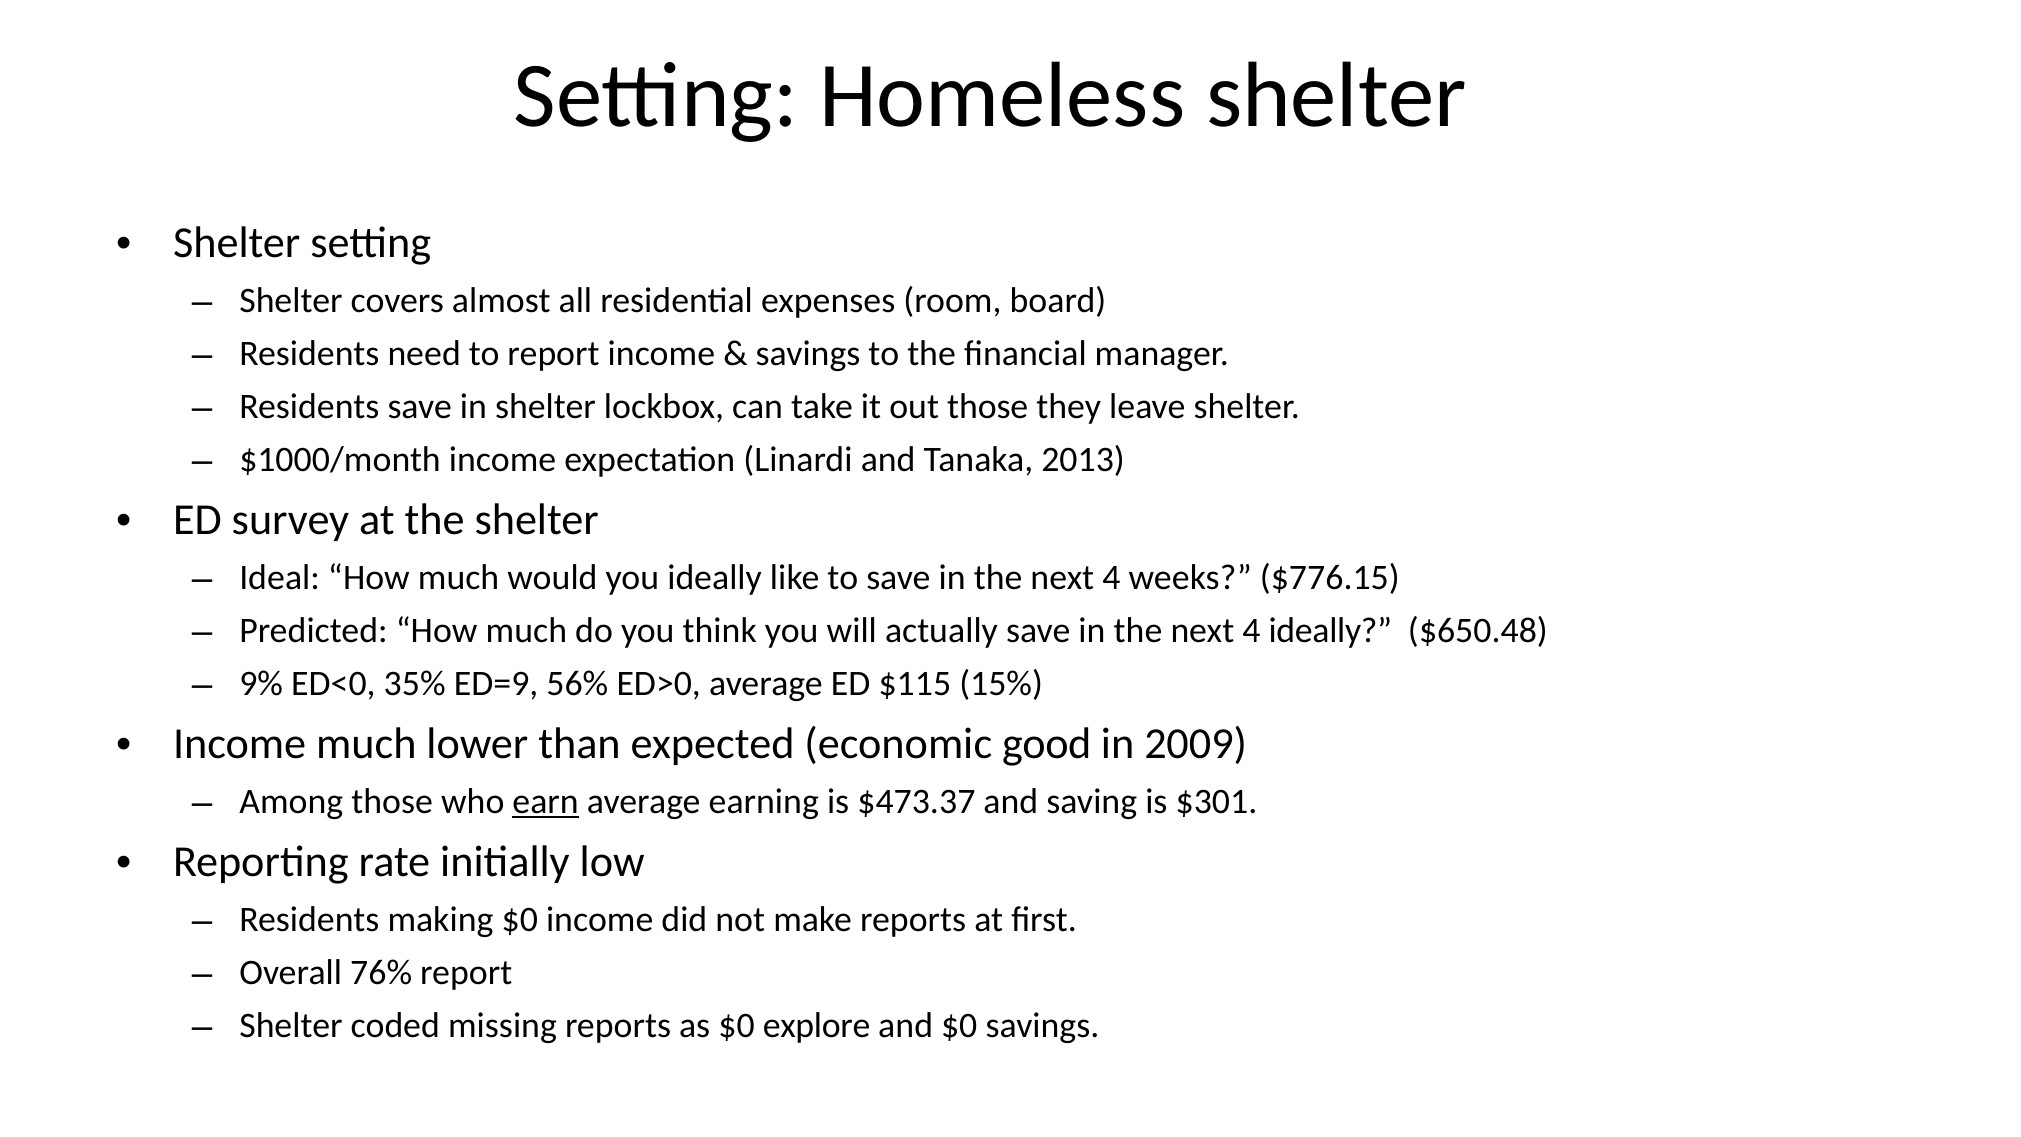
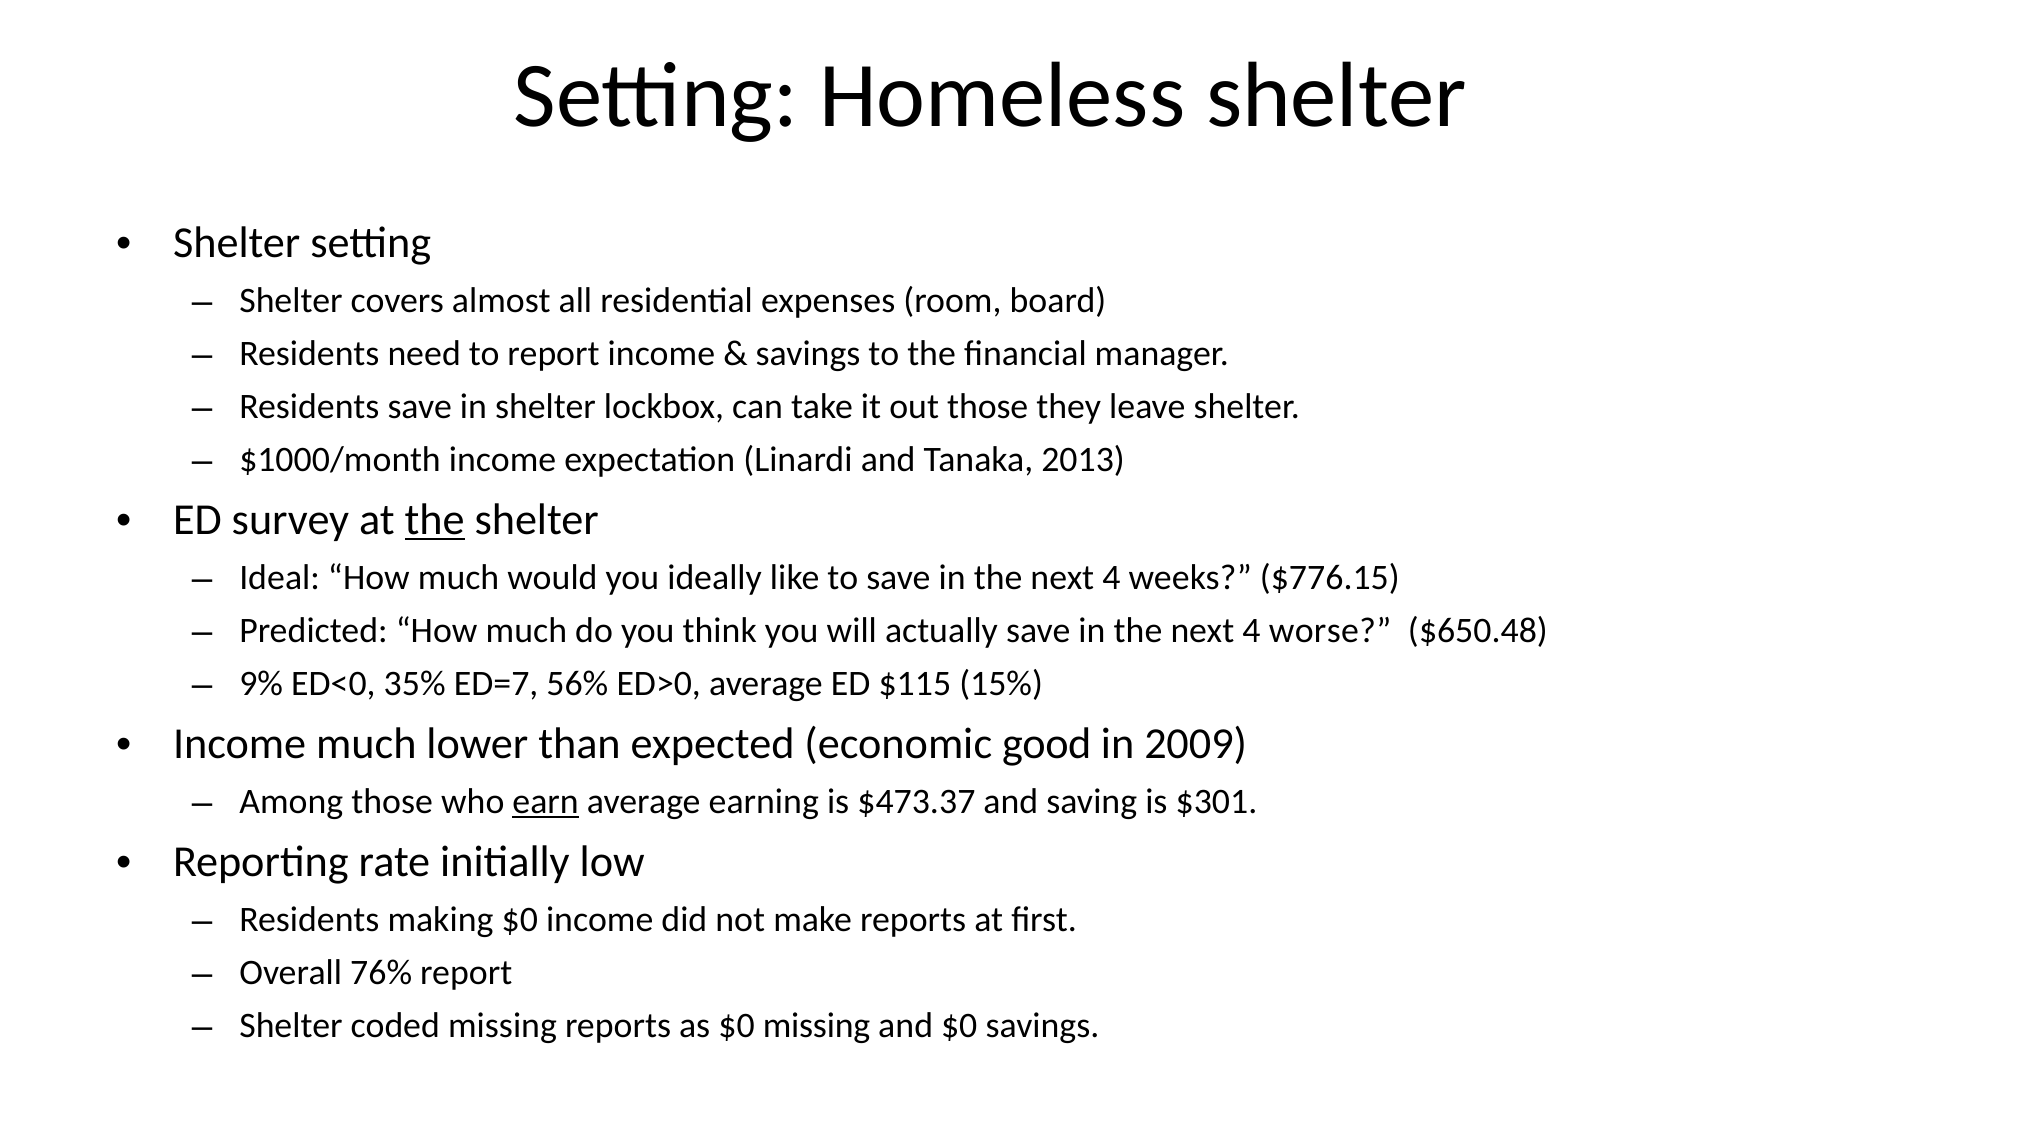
the at (435, 520) underline: none -> present
4 ideally: ideally -> worse
ED=9: ED=9 -> ED=7
$0 explore: explore -> missing
